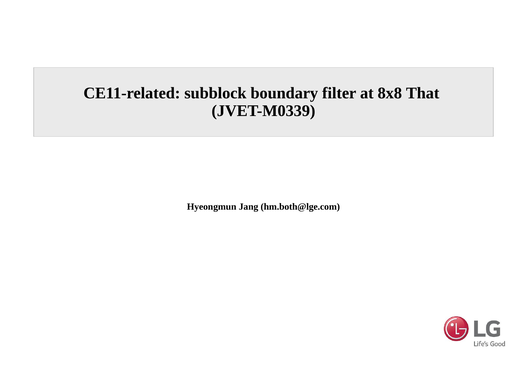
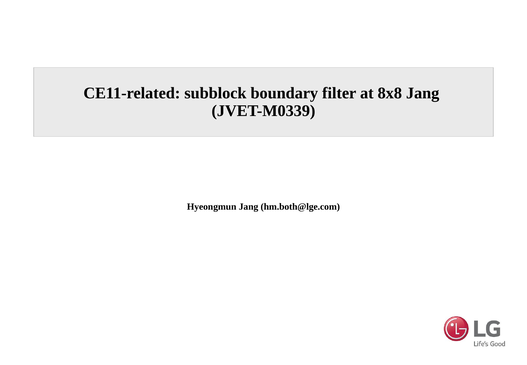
8x8 That: That -> Jang
